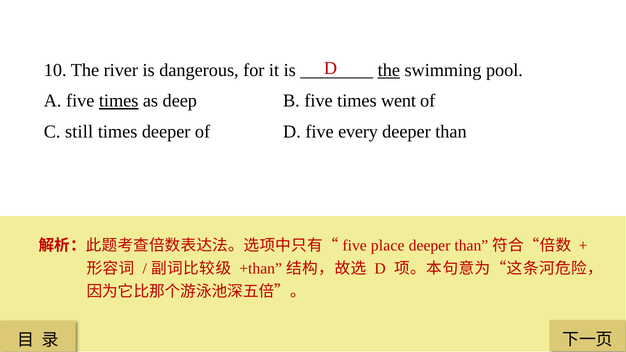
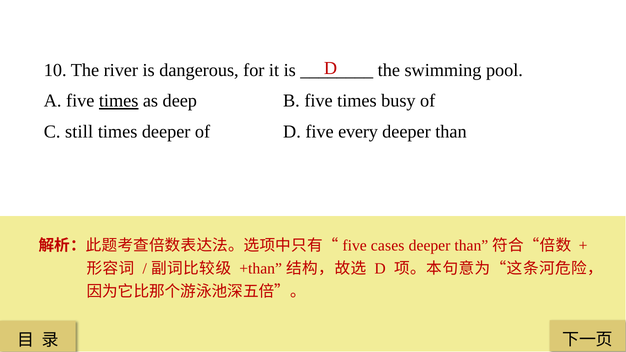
the at (389, 70) underline: present -> none
went: went -> busy
place: place -> cases
